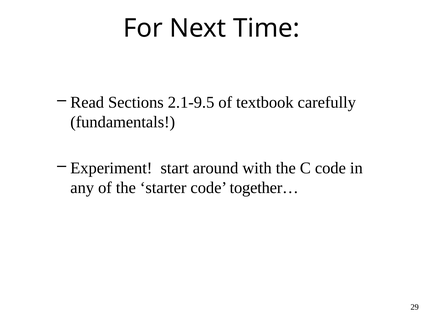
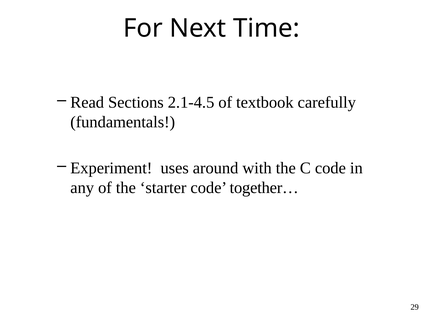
2.1-9.5: 2.1-9.5 -> 2.1-4.5
start: start -> uses
